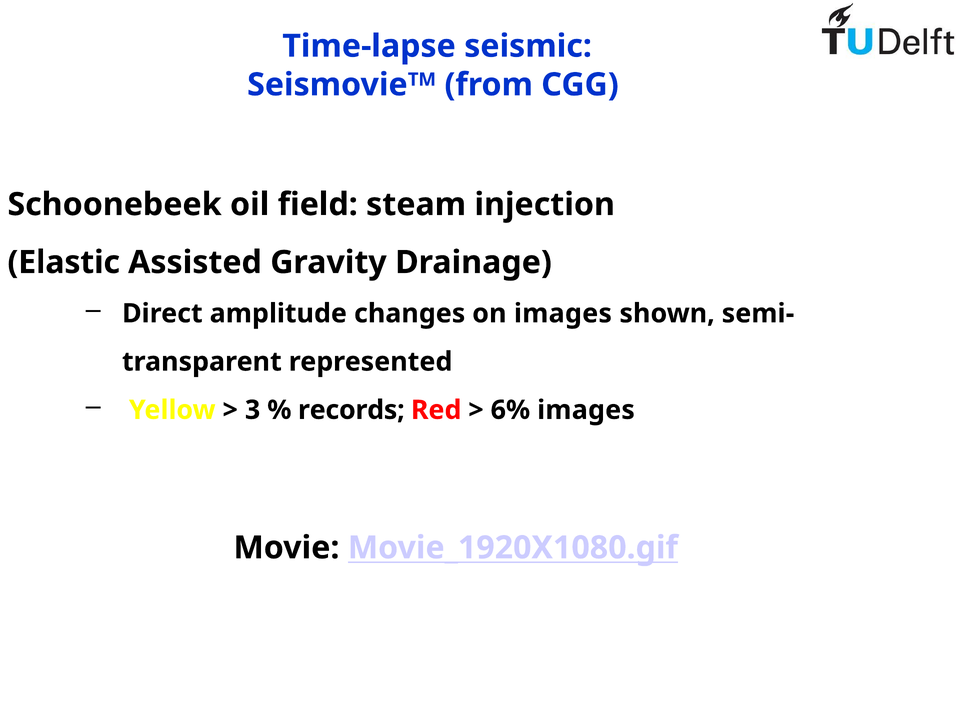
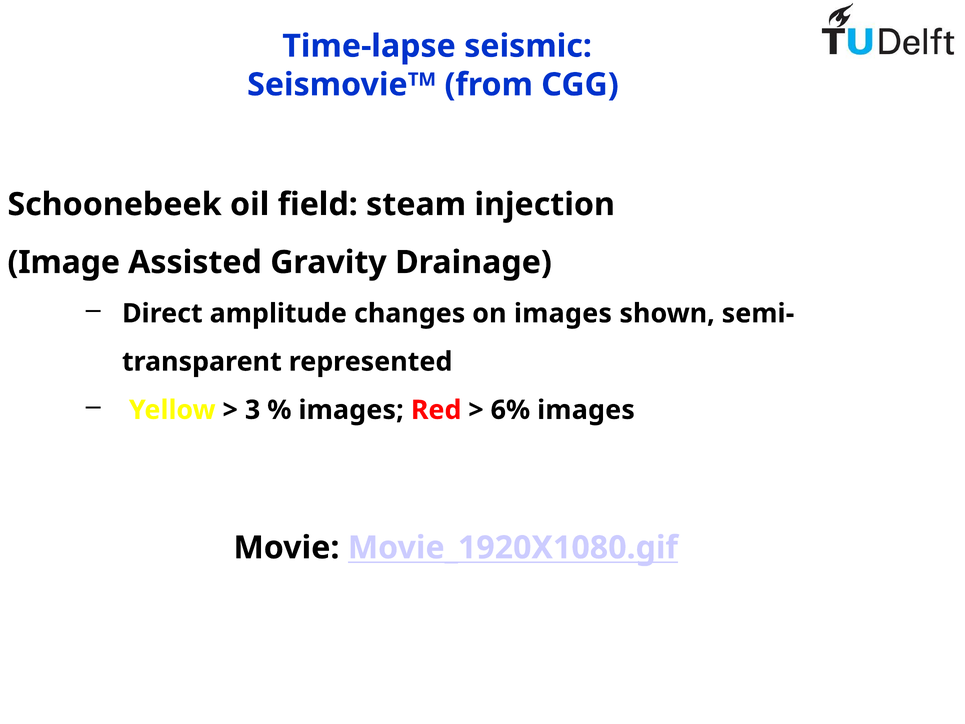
Elastic: Elastic -> Image
records at (351, 410): records -> images
